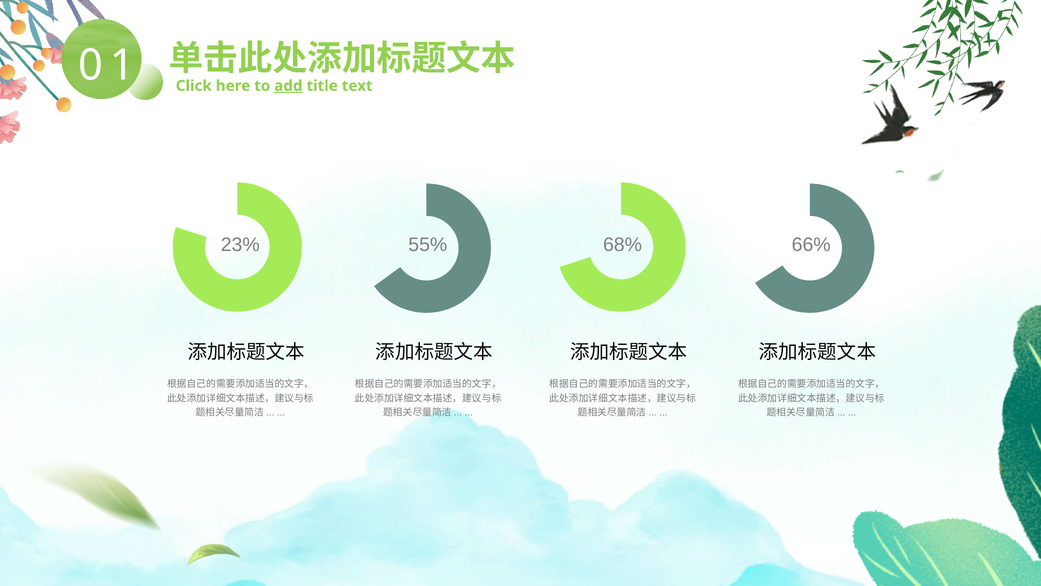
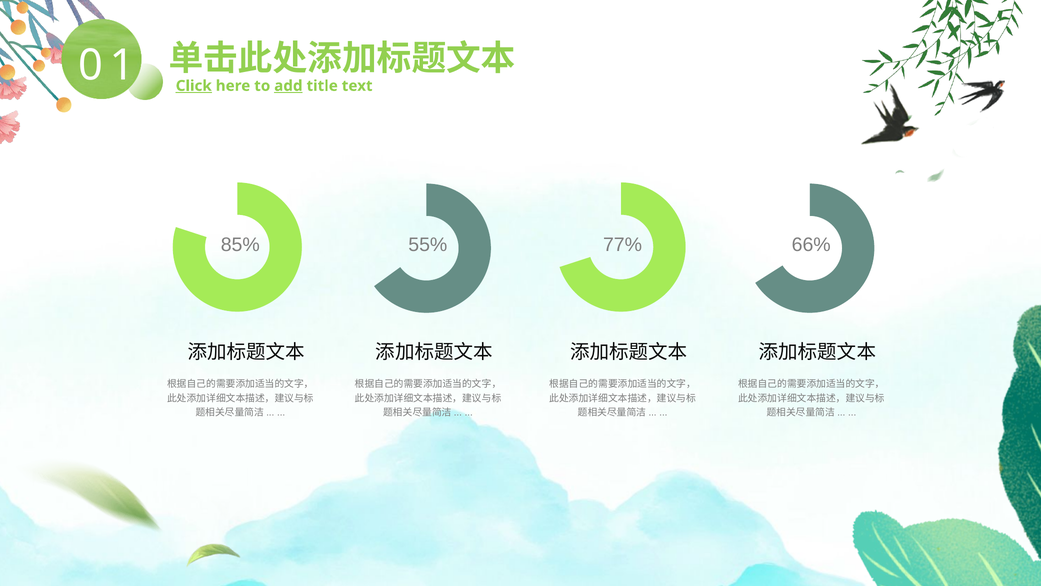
Click underline: none -> present
23%: 23% -> 85%
68%: 68% -> 77%
